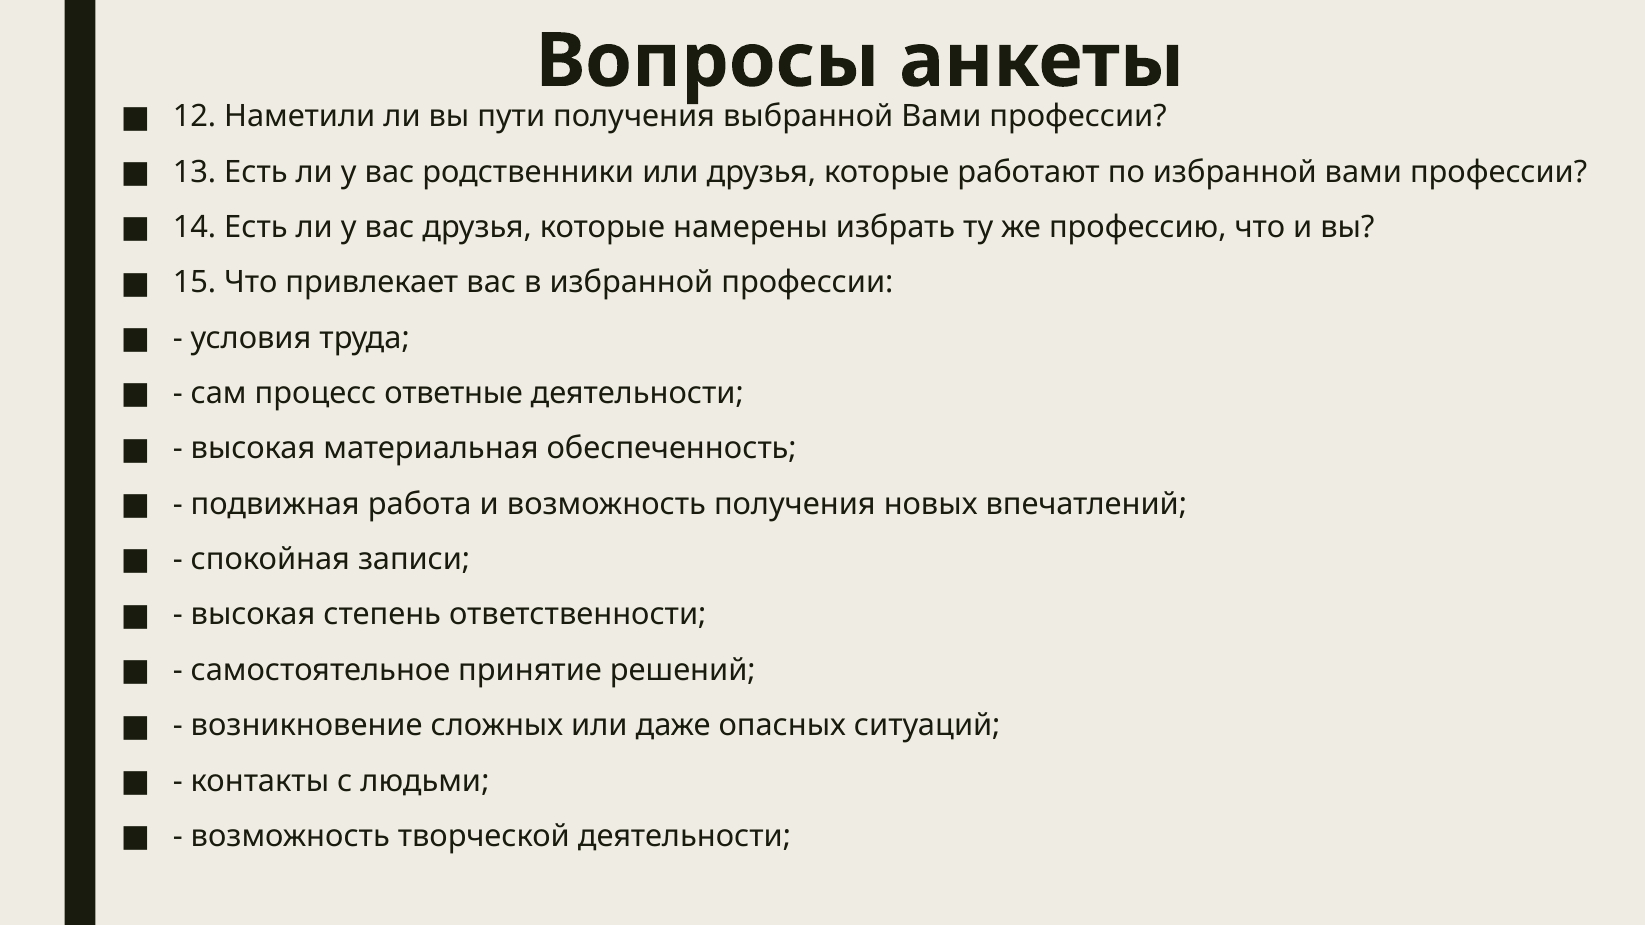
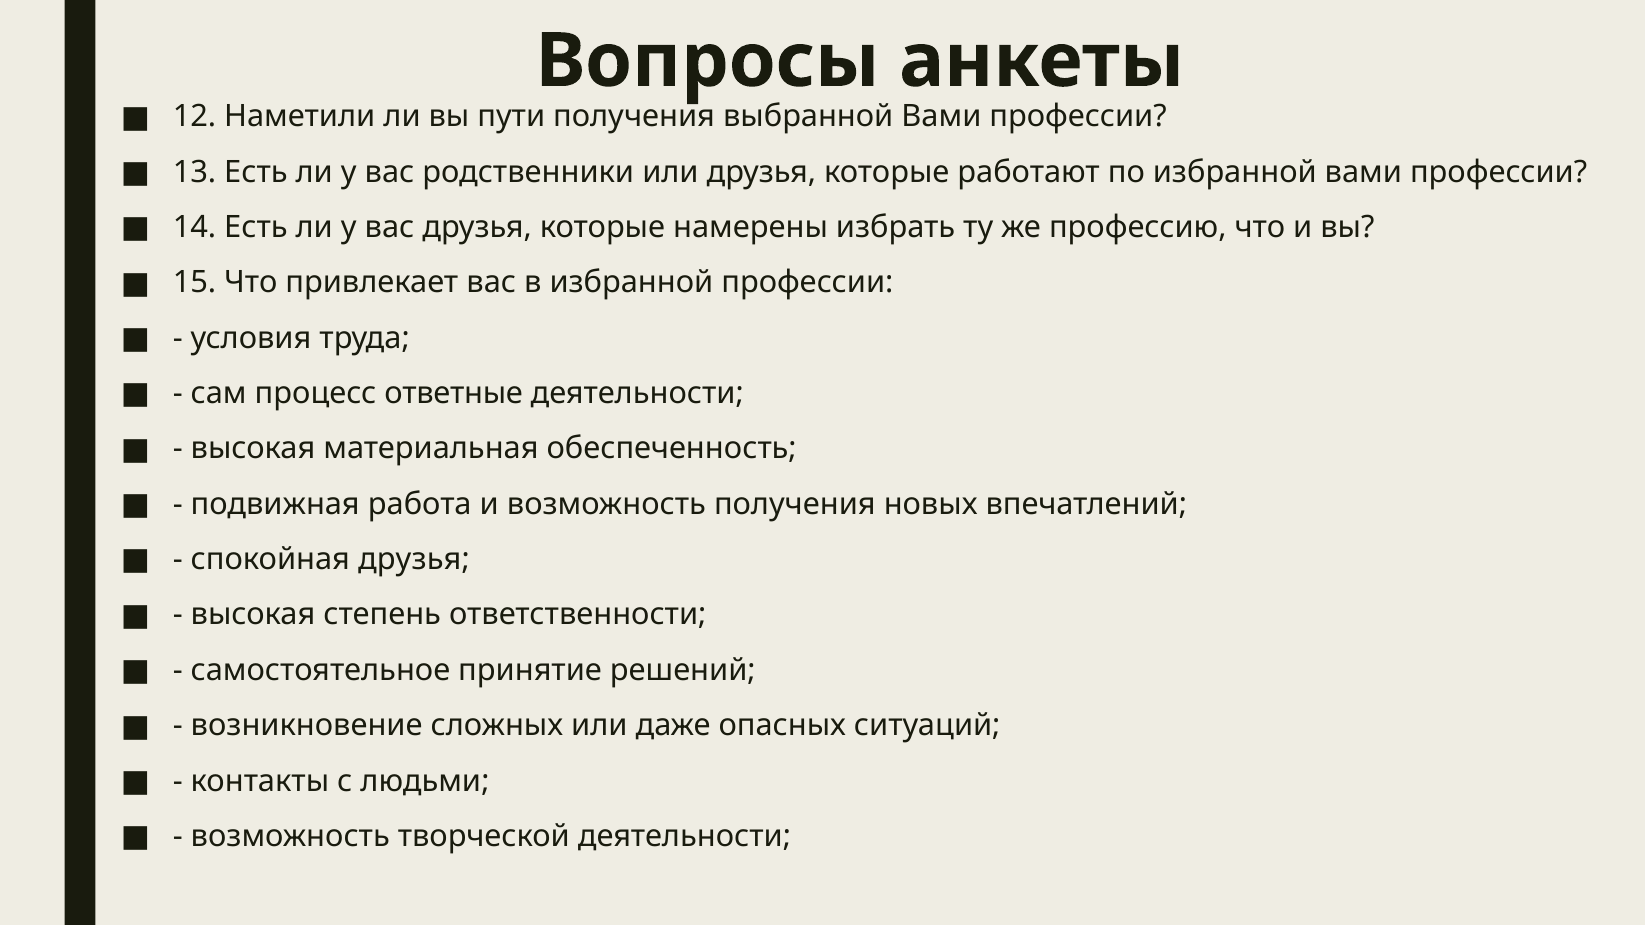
спокойная записи: записи -> друзья
